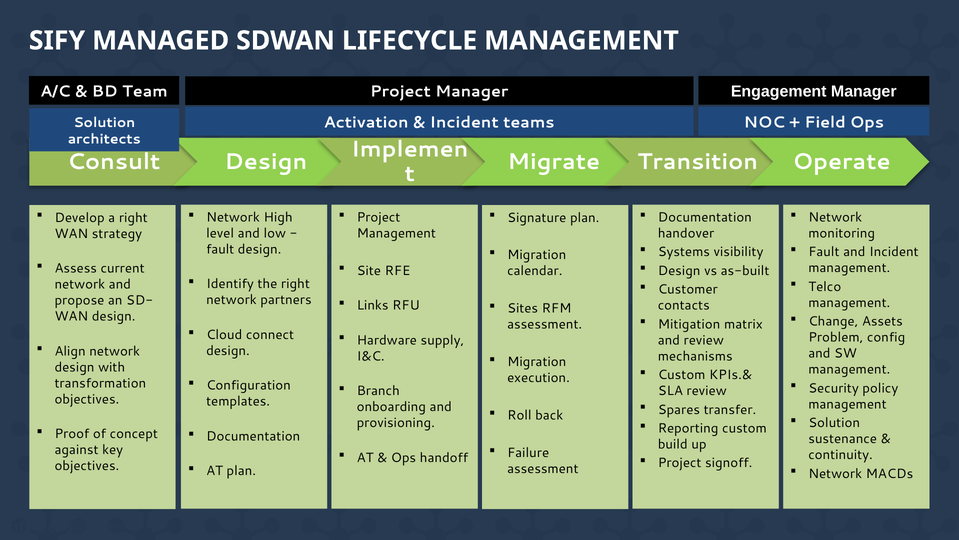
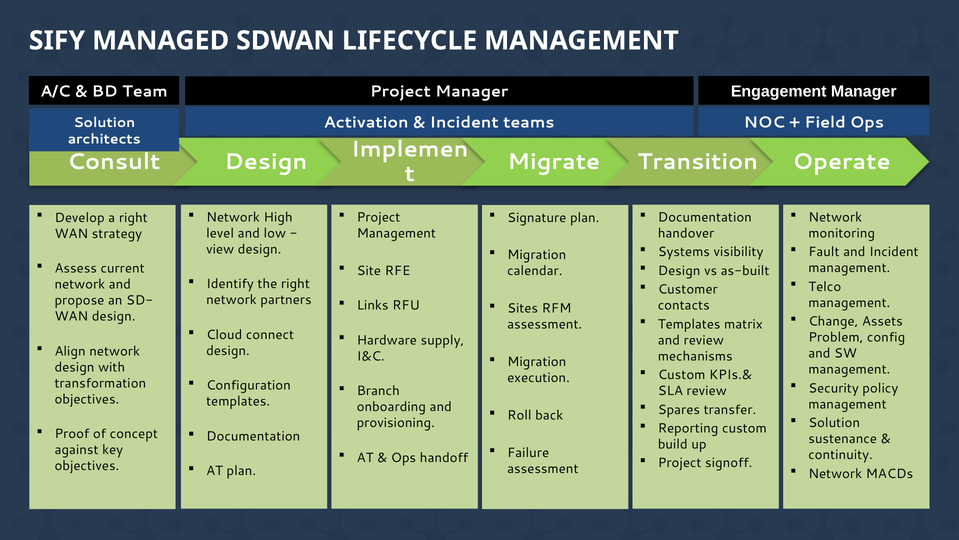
fault at (220, 249): fault -> view
Mitigation at (689, 324): Mitigation -> Templates
